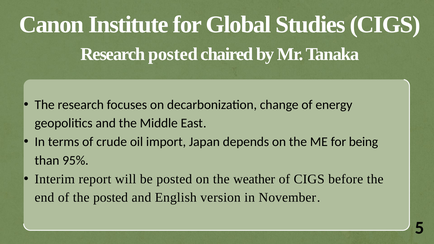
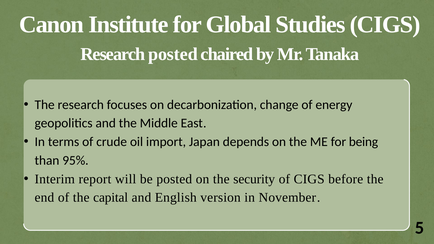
weather: weather -> security
the posted: posted -> capital
